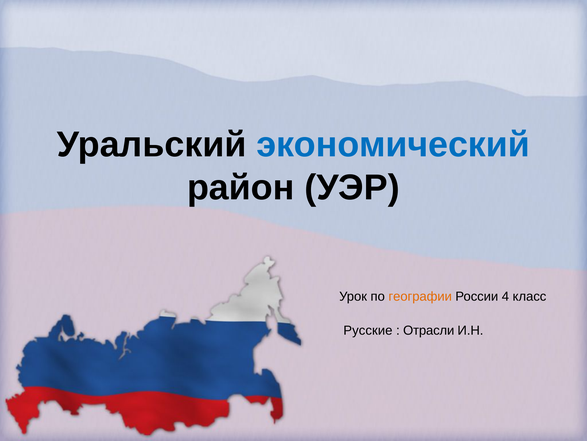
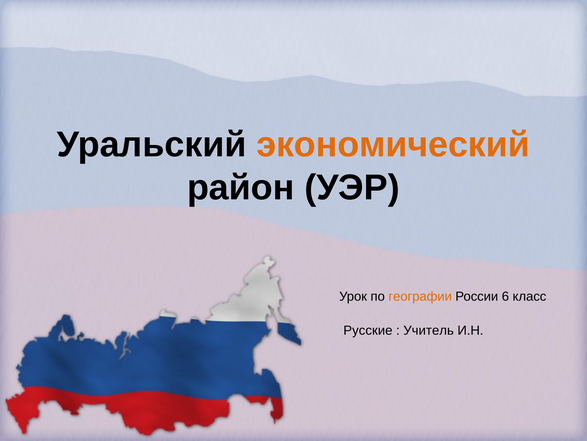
экономический colour: blue -> orange
4: 4 -> 6
Отрасли: Отрасли -> Учитель
